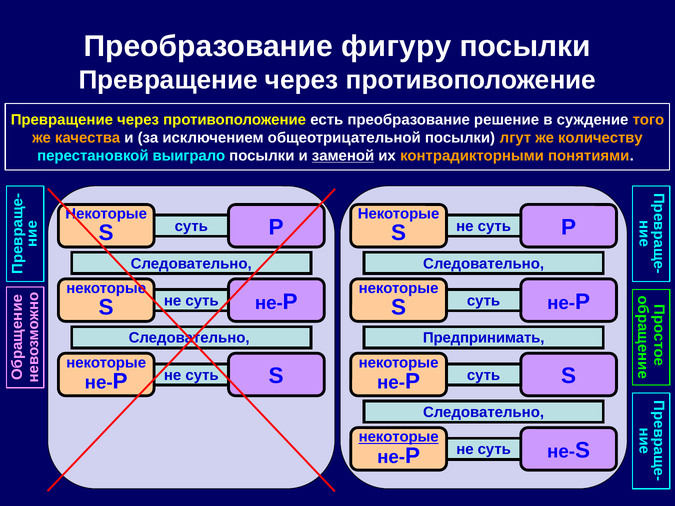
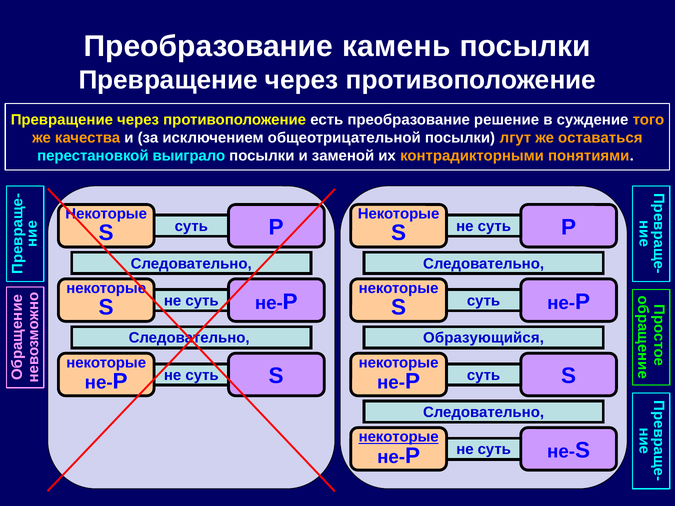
фигуру: фигуру -> камень
количеству: количеству -> оставаться
заменой underline: present -> none
Предпринимать: Предпринимать -> Образующийся
